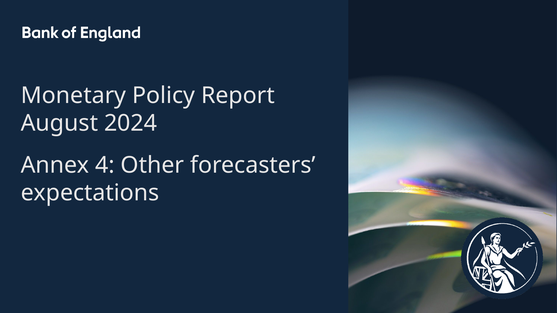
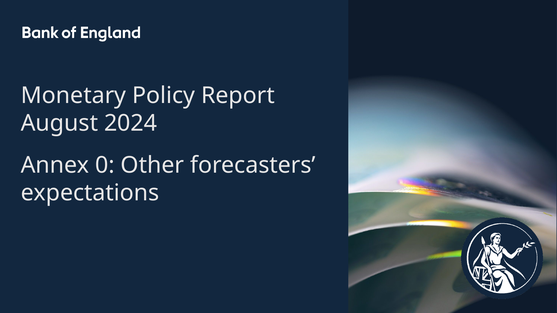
4: 4 -> 0
